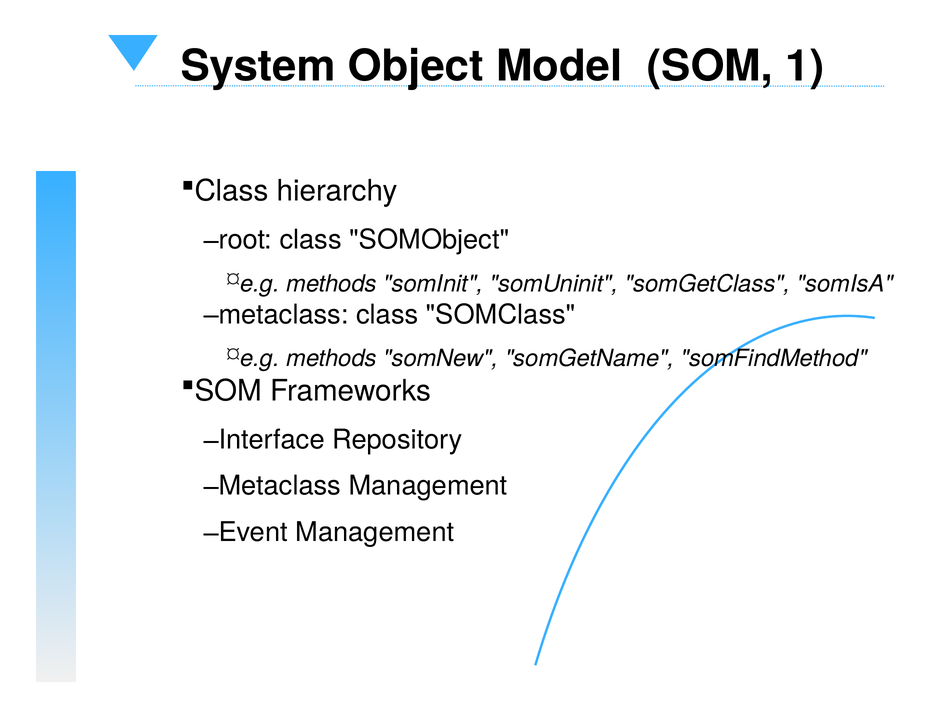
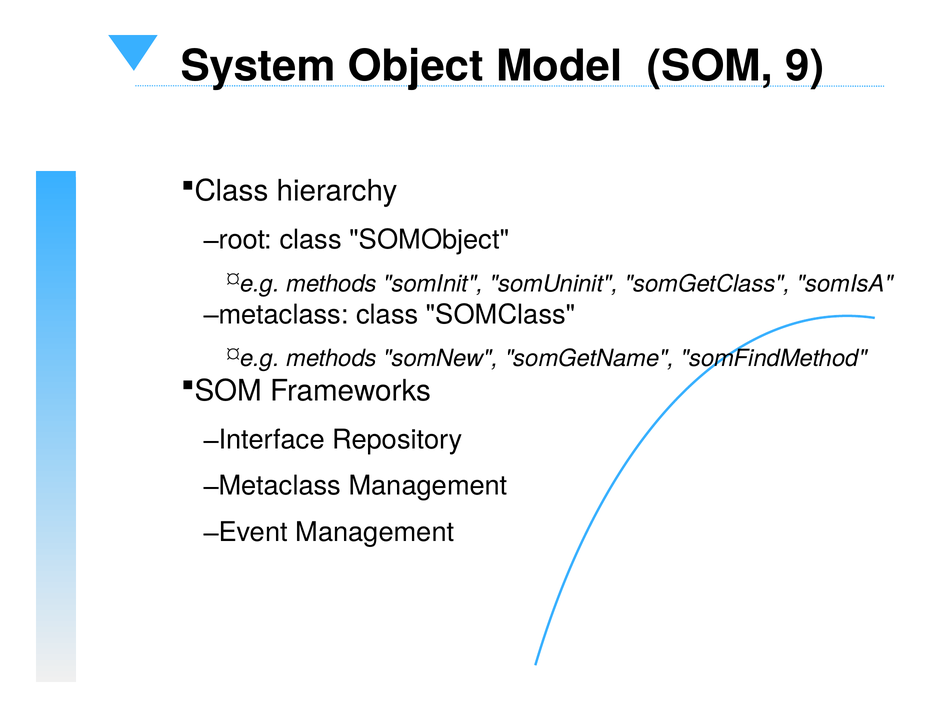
1: 1 -> 9
